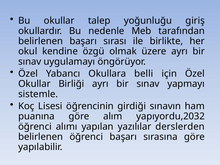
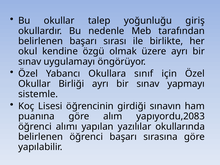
belli: belli -> sınıf
yapıyordu,2032: yapıyordu,2032 -> yapıyordu,2083
derslerden: derslerden -> okullarında
